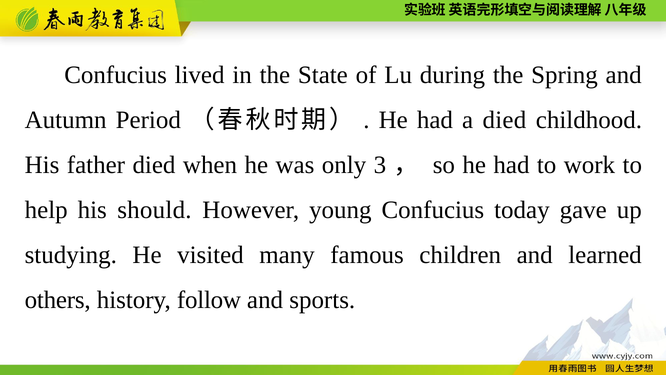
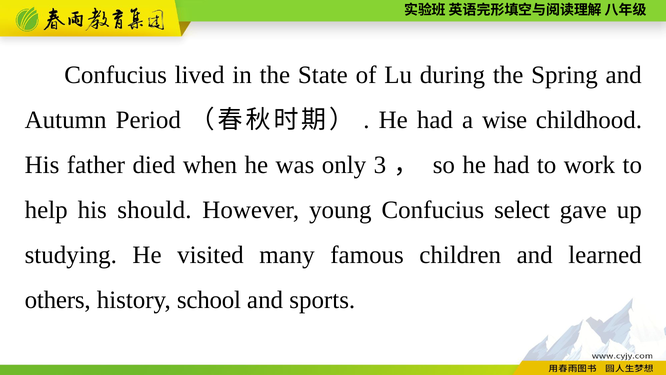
a died: died -> wise
today: today -> select
follow: follow -> school
